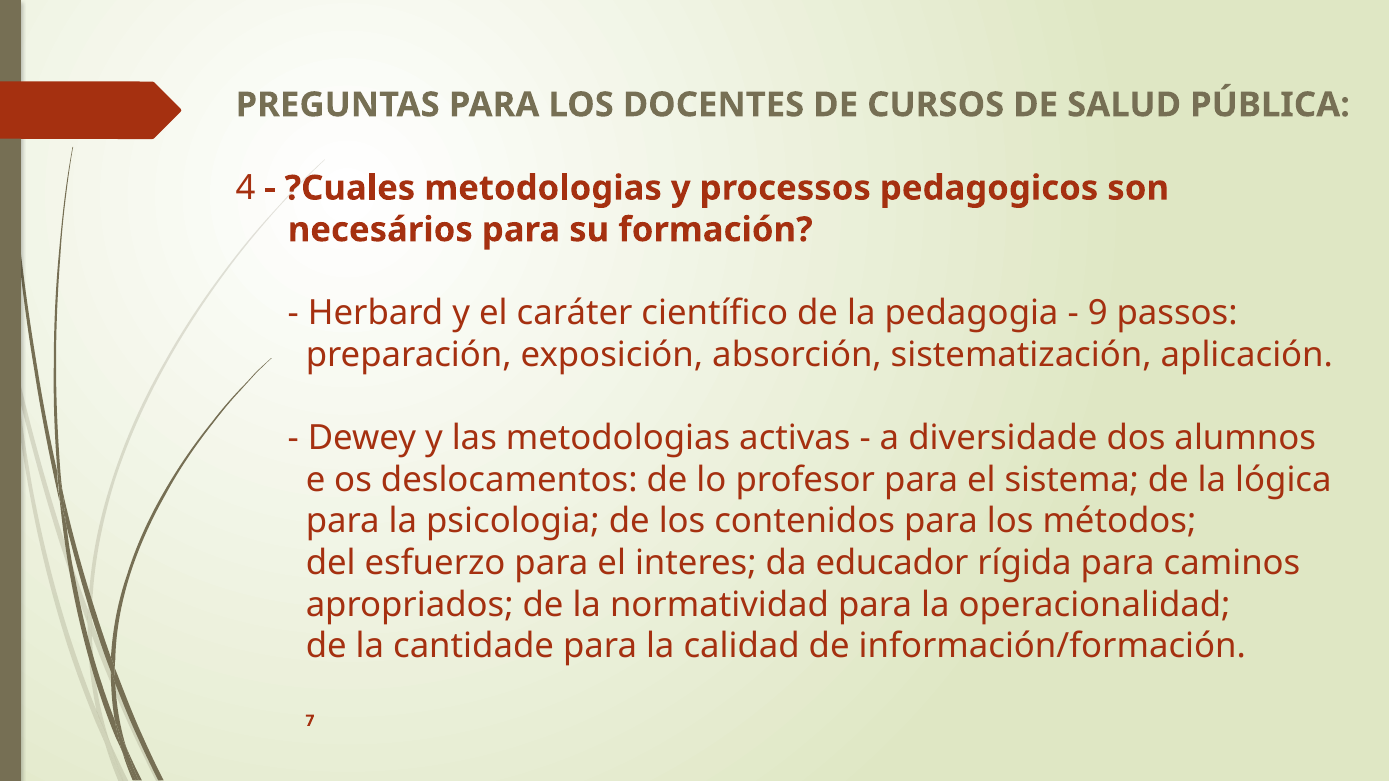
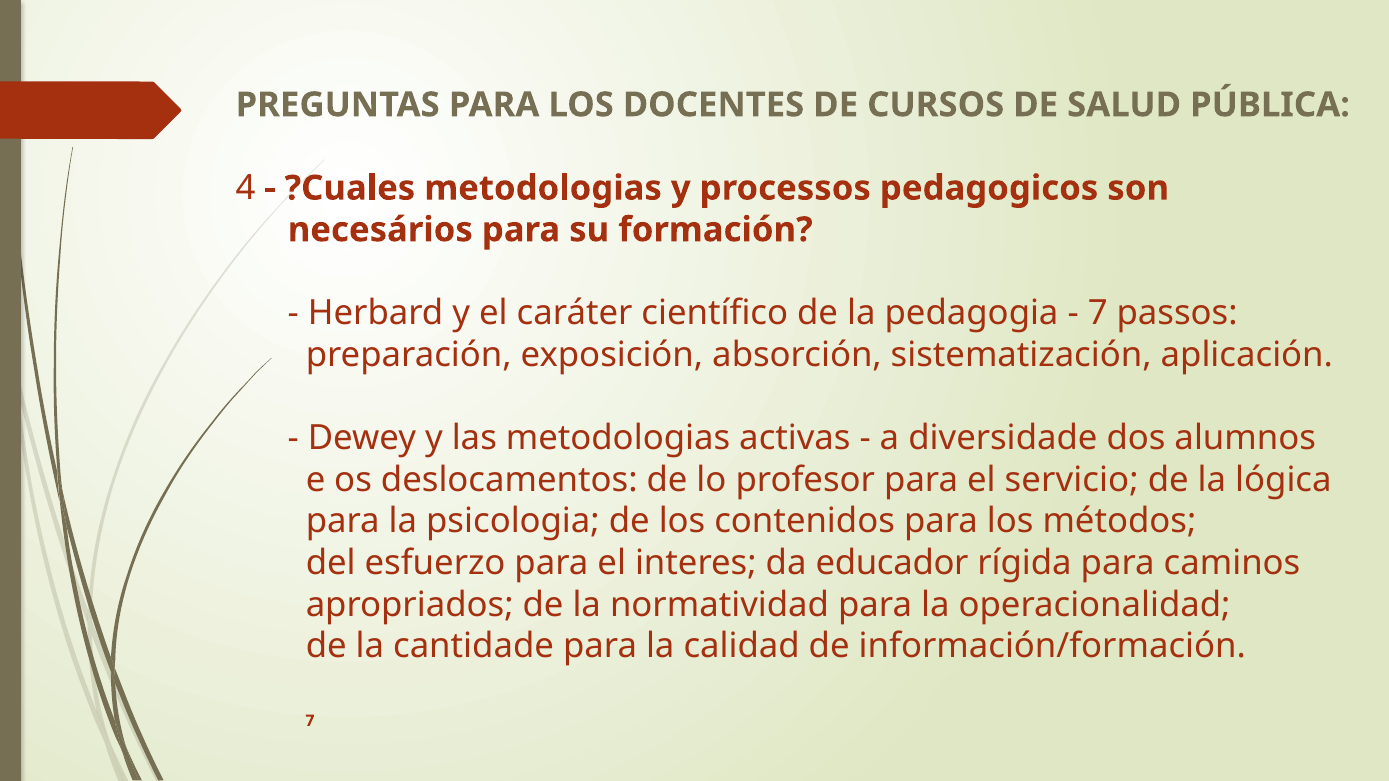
9 at (1098, 313): 9 -> 7
sistema: sistema -> servicio
